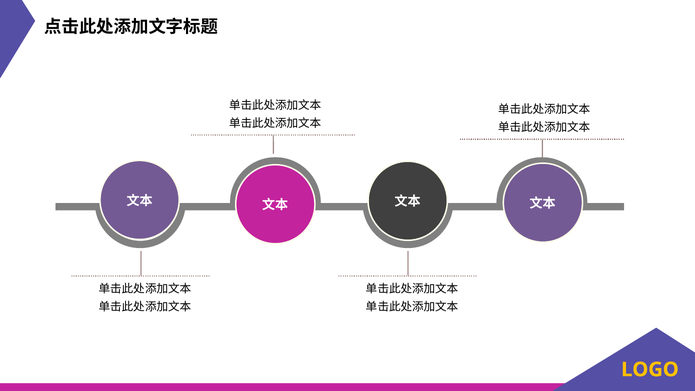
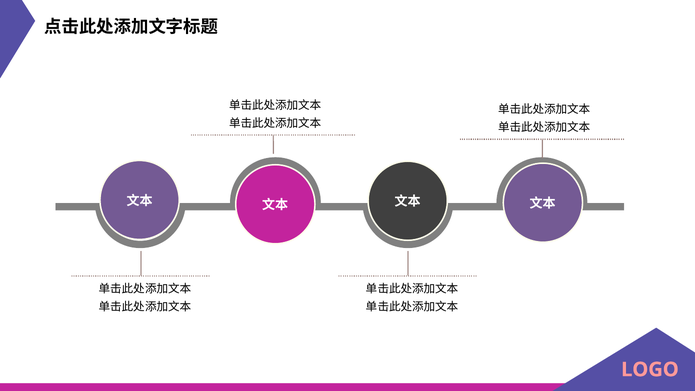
LOGO colour: yellow -> pink
